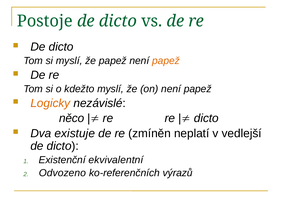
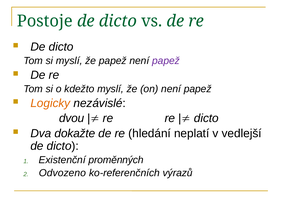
papež at (166, 61) colour: orange -> purple
něco: něco -> dvou
existuje: existuje -> dokažte
zmíněn: zmíněn -> hledání
ekvivalentní: ekvivalentní -> proměnných
